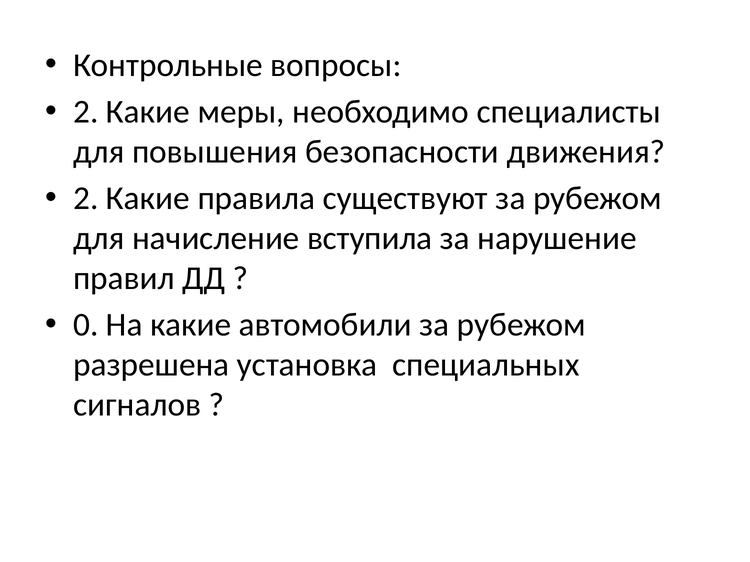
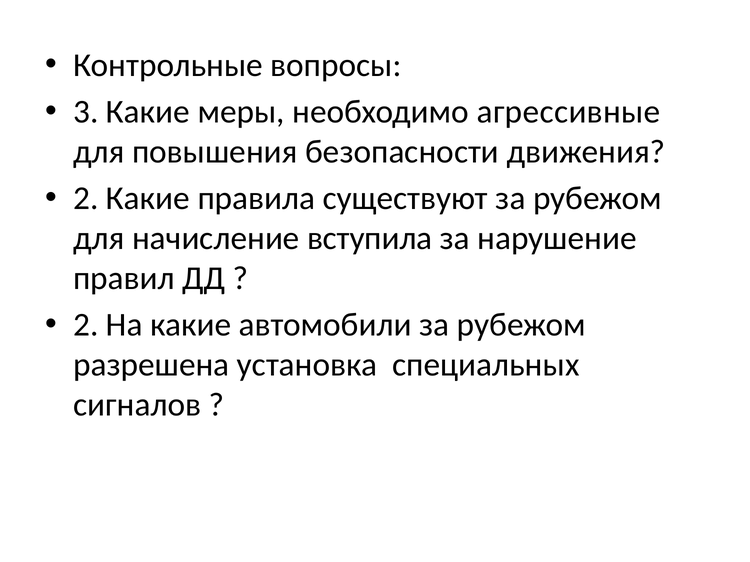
2 at (86, 112): 2 -> 3
специалисты: специалисты -> агрессивные
0 at (86, 325): 0 -> 2
